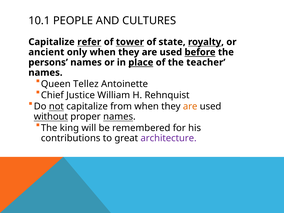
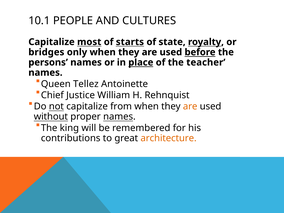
refer: refer -> most
tower: tower -> starts
ancient: ancient -> bridges
architecture colour: purple -> orange
